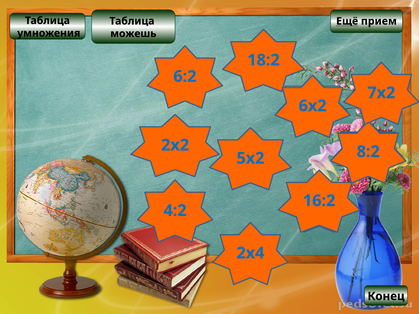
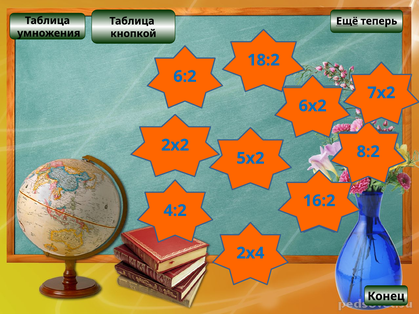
прием: прием -> теперь
можешь: можешь -> кнопкой
